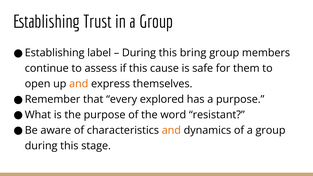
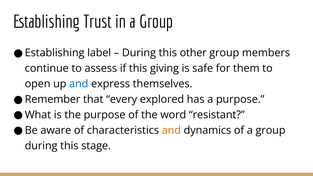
bring: bring -> other
cause: cause -> giving
and at (79, 84) colour: orange -> blue
